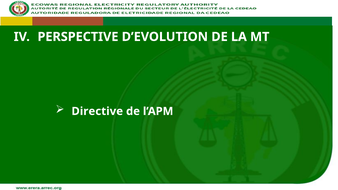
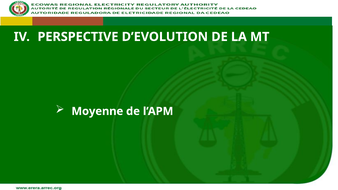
Directive: Directive -> Moyenne
